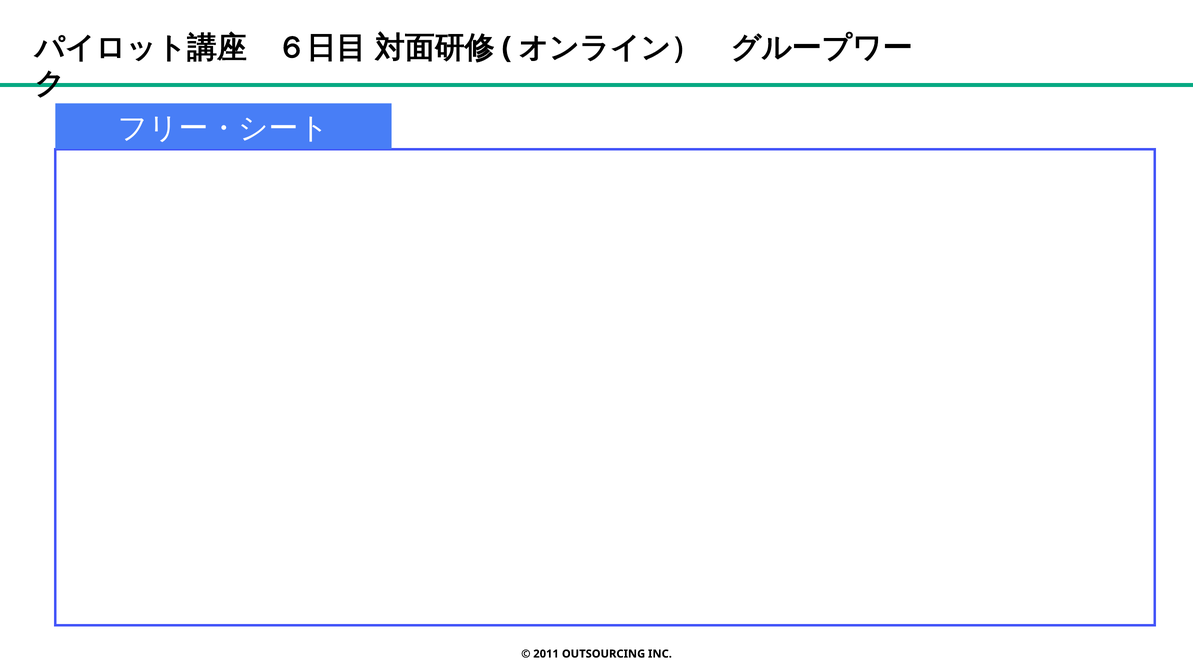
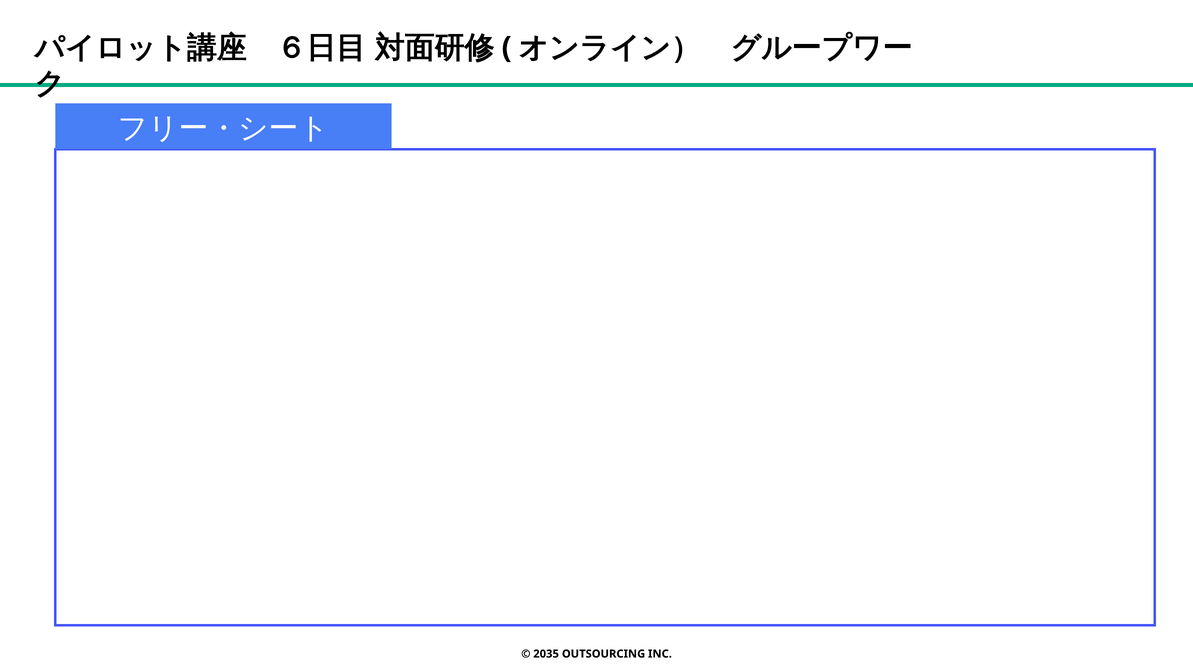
2011: 2011 -> 2035
